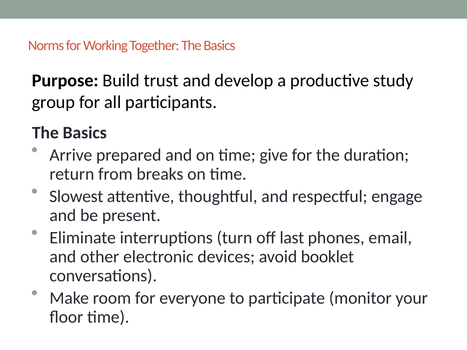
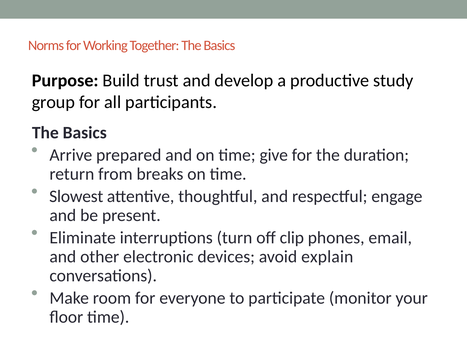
last: last -> clip
booklet: booklet -> explain
